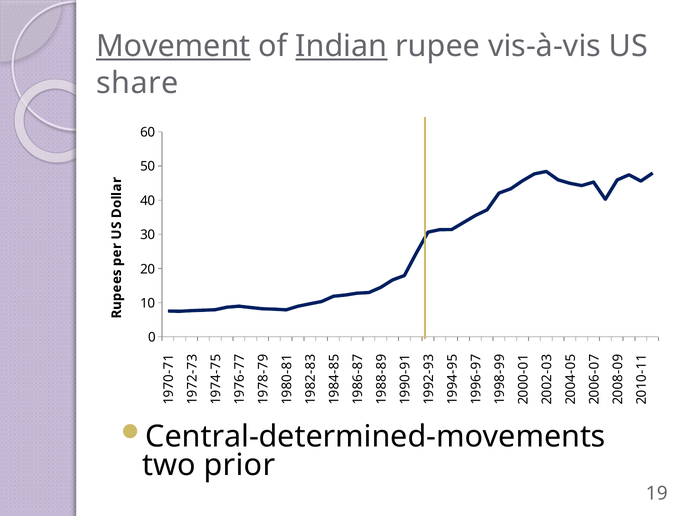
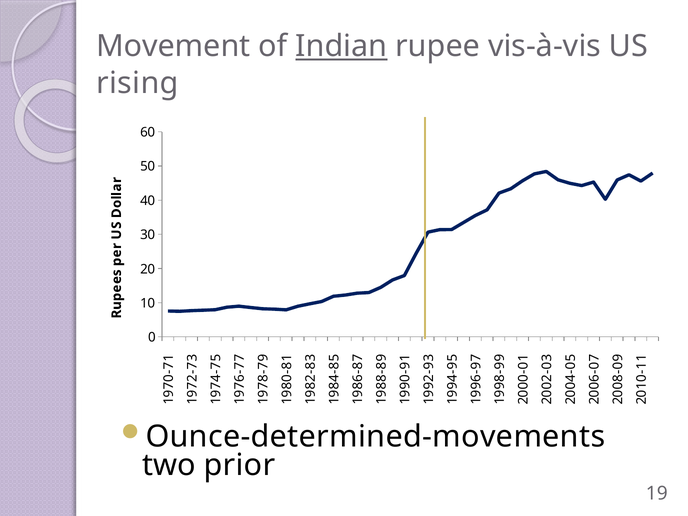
Movement underline: present -> none
share: share -> rising
Central-determined-movements: Central-determined-movements -> Ounce-determined-movements
